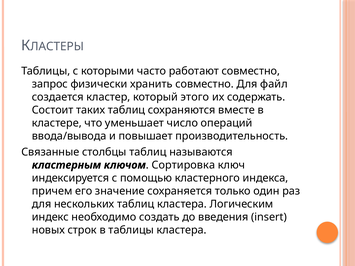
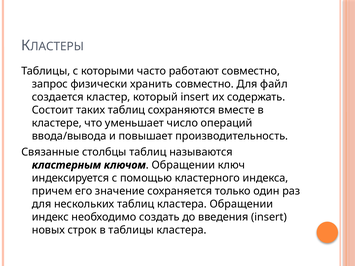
который этого: этого -> insert
Сортировка at (183, 165): Сортировка -> Обращении
кластера Логическим: Логическим -> Обращении
